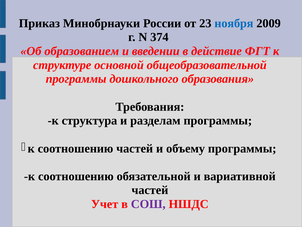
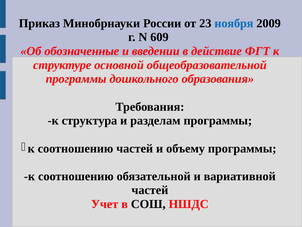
374: 374 -> 609
образованием: образованием -> обозначенные
СОШ colour: purple -> black
